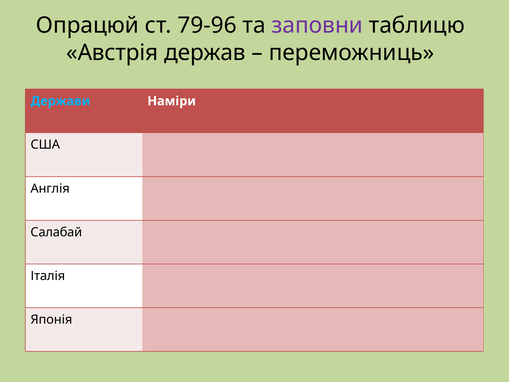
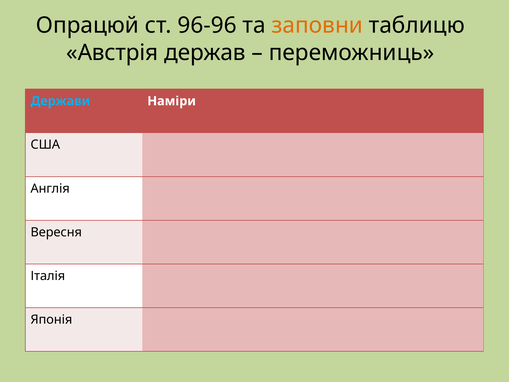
79-96: 79-96 -> 96-96
заповни colour: purple -> orange
Салабай: Салабай -> Вересня
